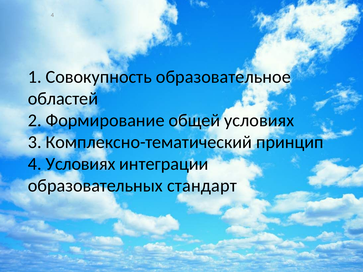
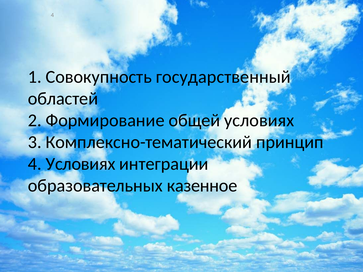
образовательное: образовательное -> государственный
стандарт: стандарт -> казенное
